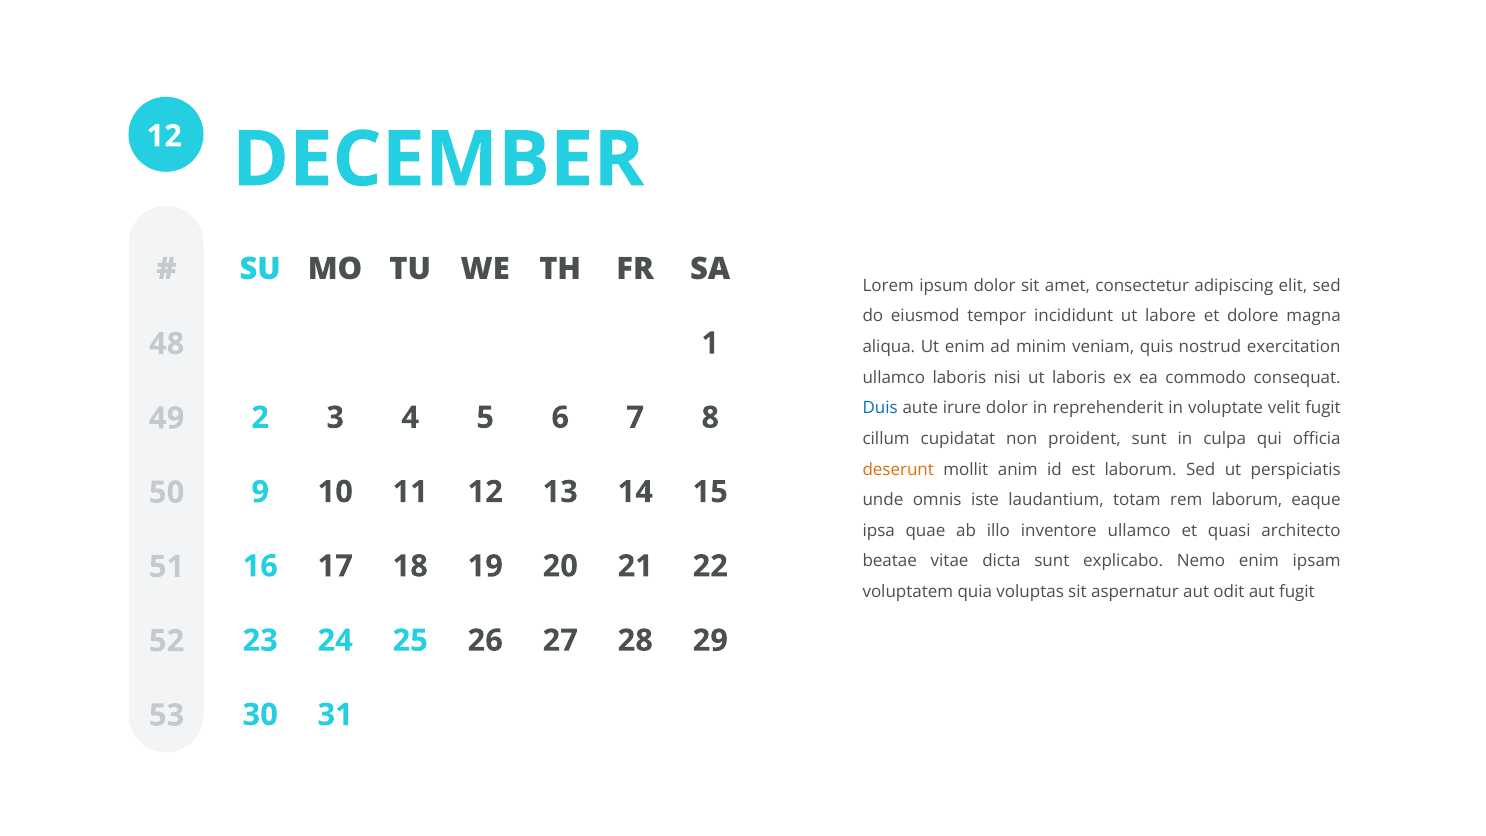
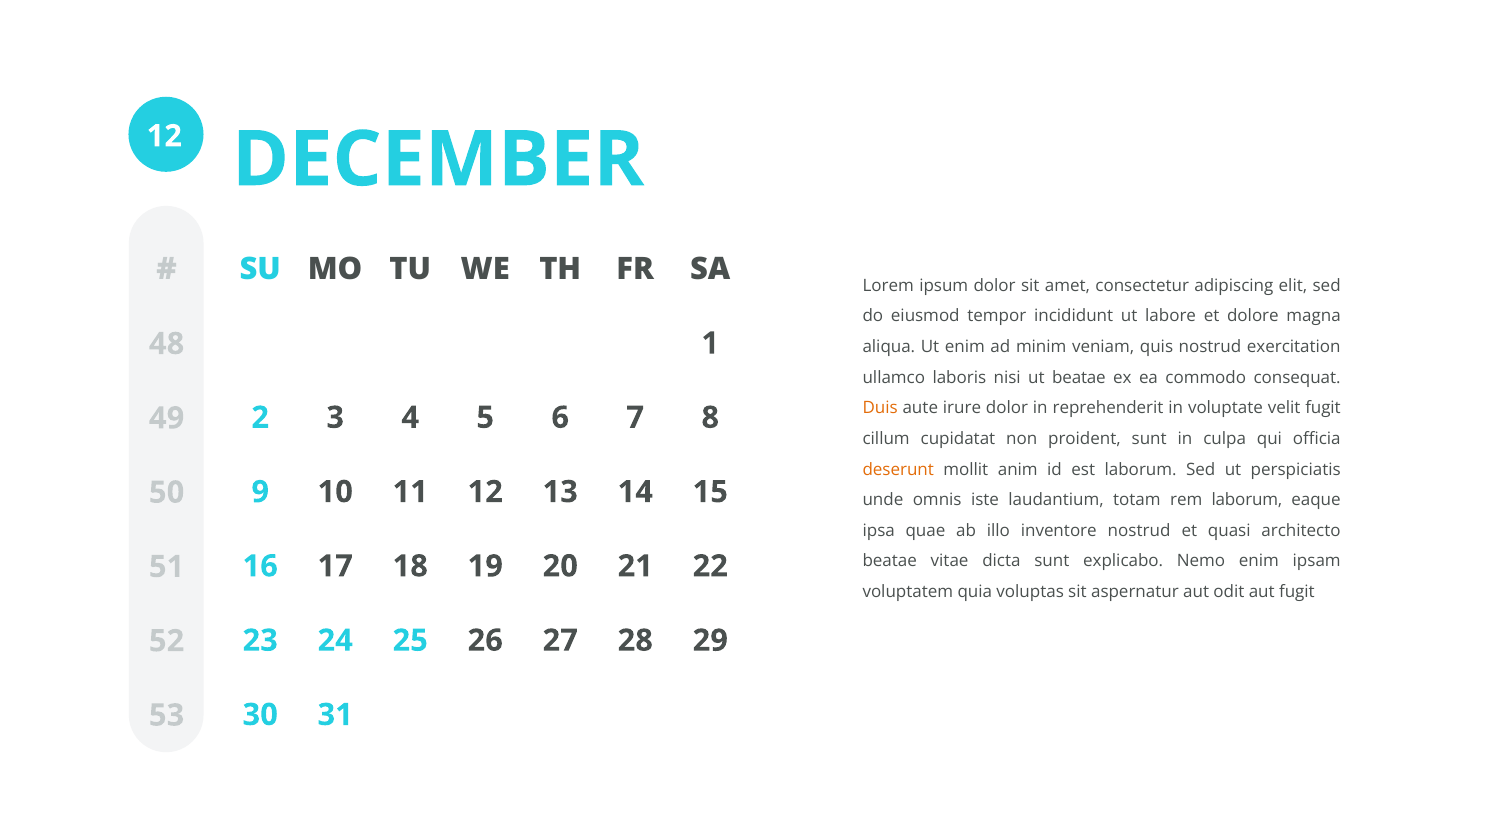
ut laboris: laboris -> beatae
Duis colour: blue -> orange
inventore ullamco: ullamco -> nostrud
